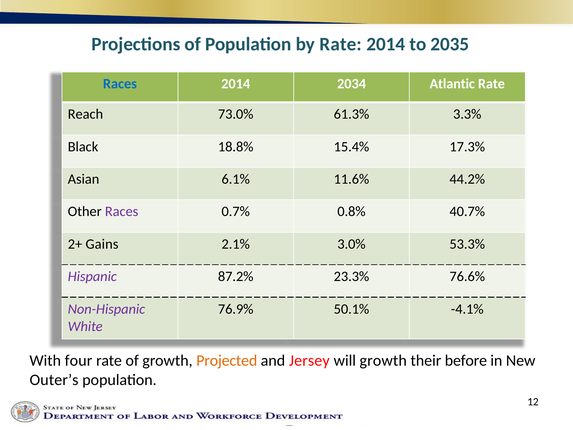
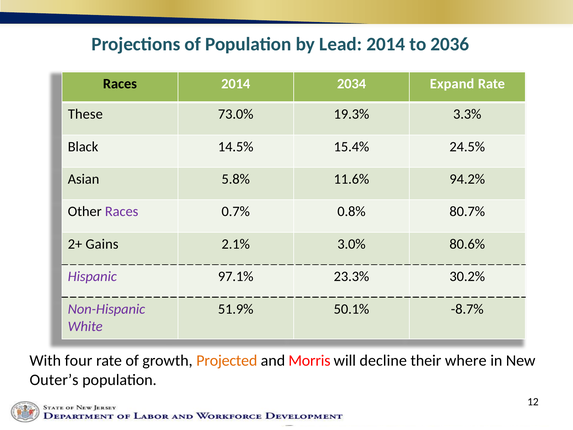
by Rate: Rate -> Lead
2035: 2035 -> 2036
Races at (120, 84) colour: blue -> black
Atlantic: Atlantic -> Expand
Reach: Reach -> These
61.3%: 61.3% -> 19.3%
18.8%: 18.8% -> 14.5%
17.3%: 17.3% -> 24.5%
6.1%: 6.1% -> 5.8%
44.2%: 44.2% -> 94.2%
40.7%: 40.7% -> 80.7%
53.3%: 53.3% -> 80.6%
87.2%: 87.2% -> 97.1%
76.6%: 76.6% -> 30.2%
76.9%: 76.9% -> 51.9%
-4.1%: -4.1% -> -8.7%
Jersey: Jersey -> Morris
will growth: growth -> decline
before: before -> where
